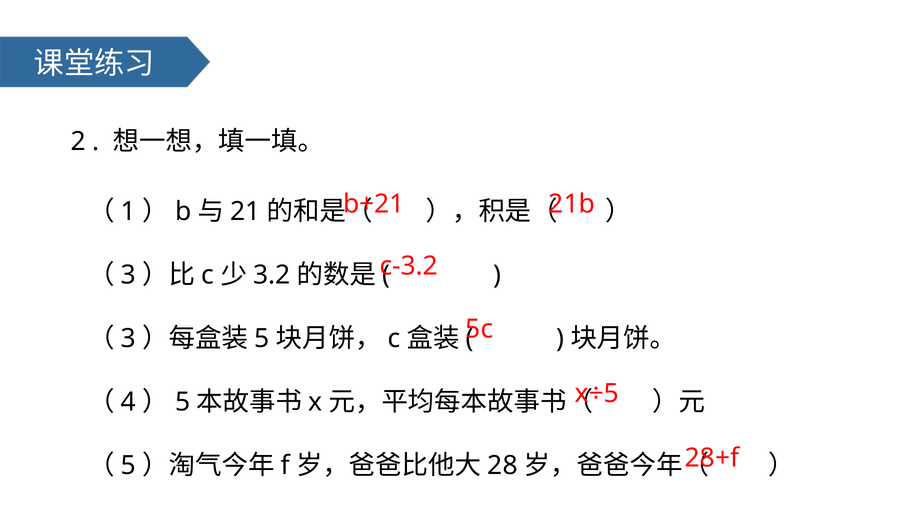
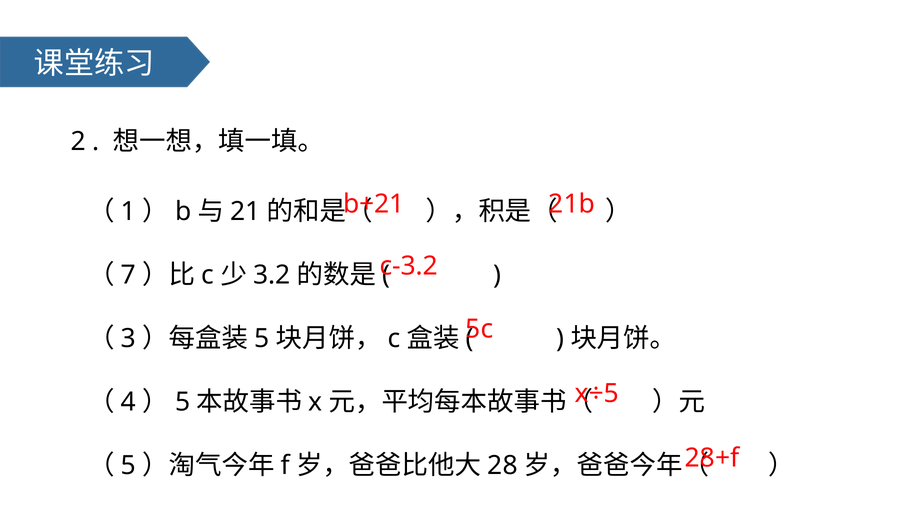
3 at (128, 275): 3 -> 7
